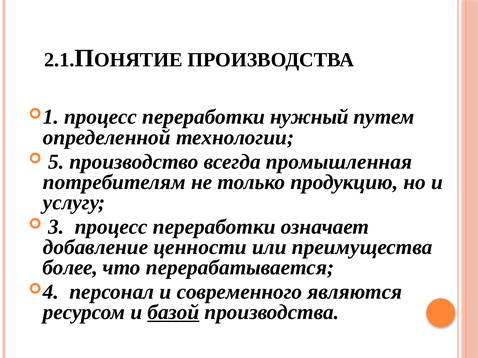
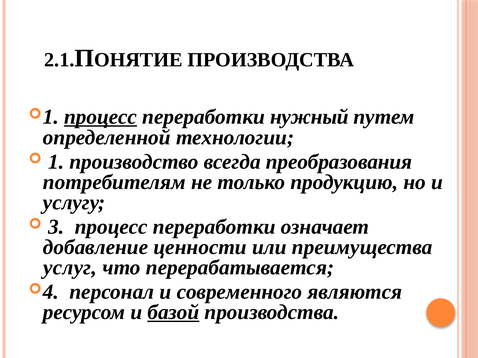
процесс at (101, 117) underline: none -> present
5: 5 -> 1
промышленная: промышленная -> преобразования
более: более -> услуг
